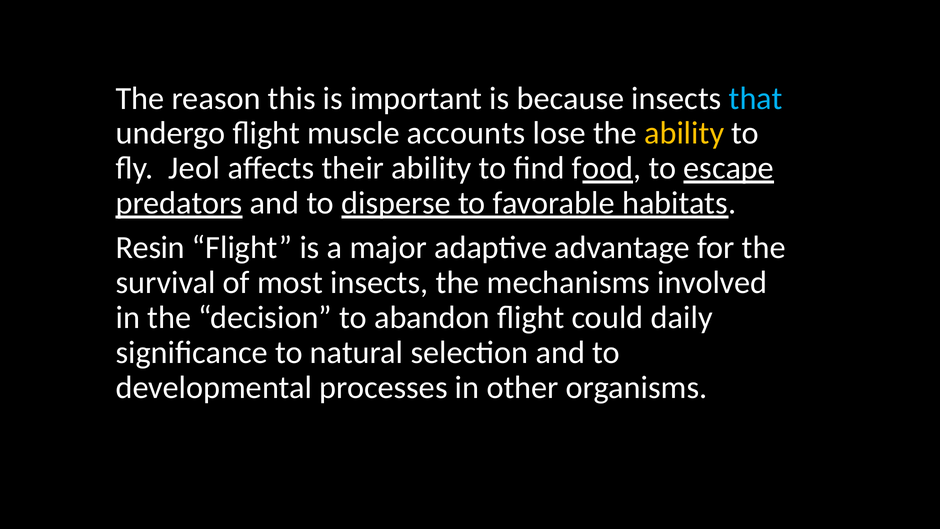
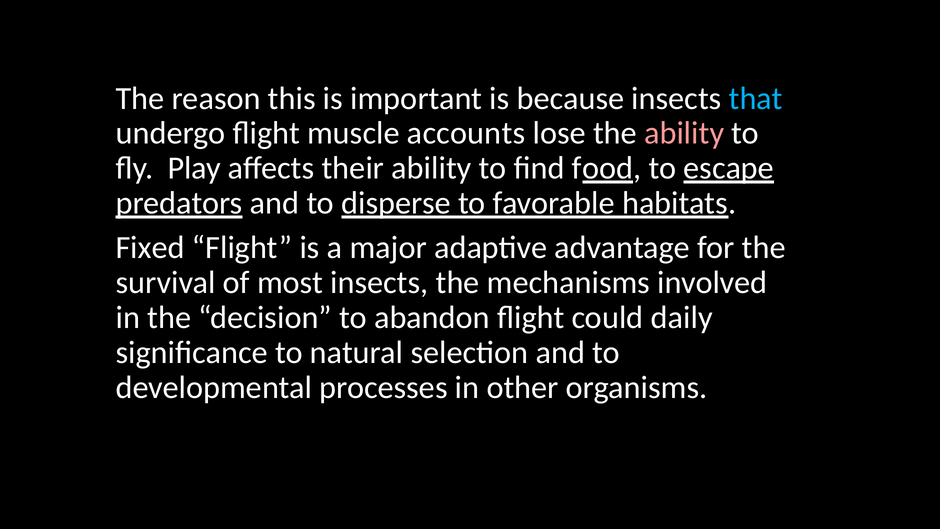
ability at (684, 133) colour: yellow -> pink
Jeol: Jeol -> Play
Resin: Resin -> Fixed
